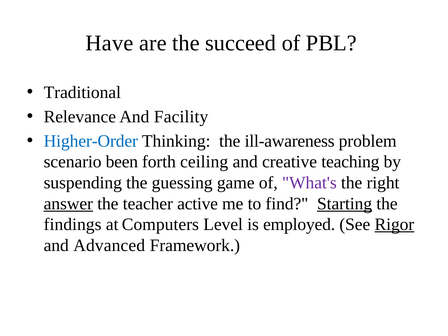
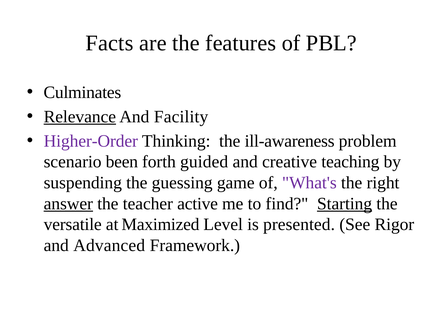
Have: Have -> Facts
succeed: succeed -> features
Traditional: Traditional -> Culminates
Relevance underline: none -> present
Higher-Order colour: blue -> purple
ceiling: ceiling -> guided
findings: findings -> versatile
Computers: Computers -> Maximized
employed: employed -> presented
Rigor underline: present -> none
